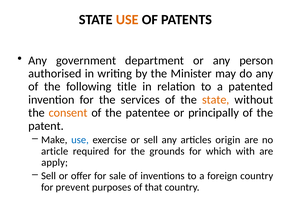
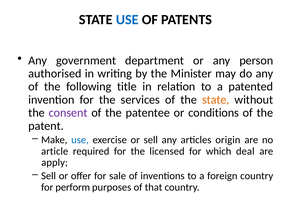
USE at (127, 20) colour: orange -> blue
consent colour: orange -> purple
principally: principally -> conditions
grounds: grounds -> licensed
with: with -> deal
prevent: prevent -> perform
